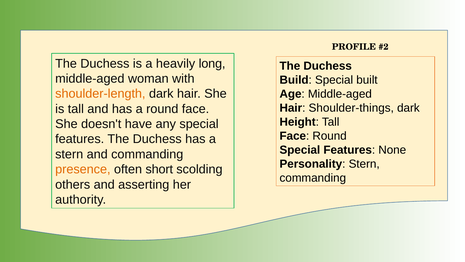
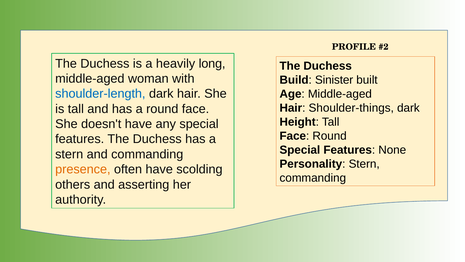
Build Special: Special -> Sinister
shoulder-length colour: orange -> blue
often short: short -> have
